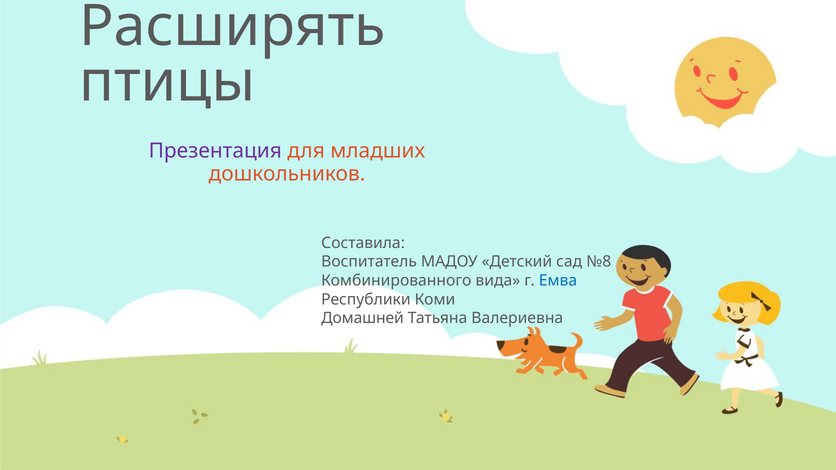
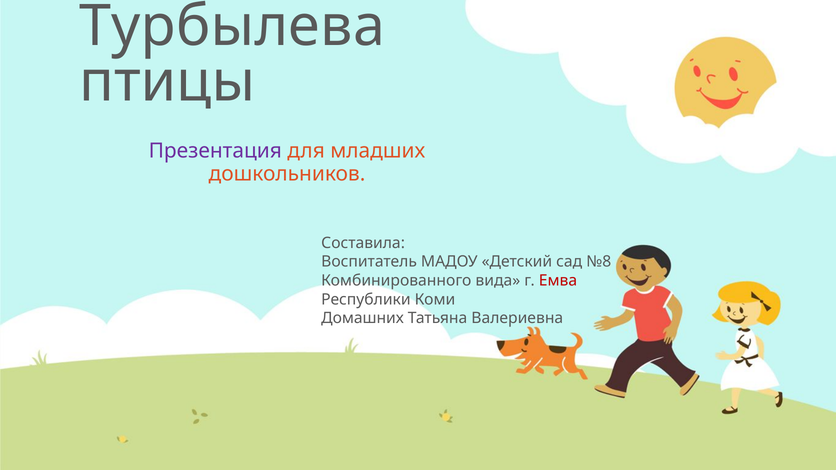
Расширять: Расширять -> Турбылева
Емва colour: blue -> red
Домашней: Домашней -> Домашних
